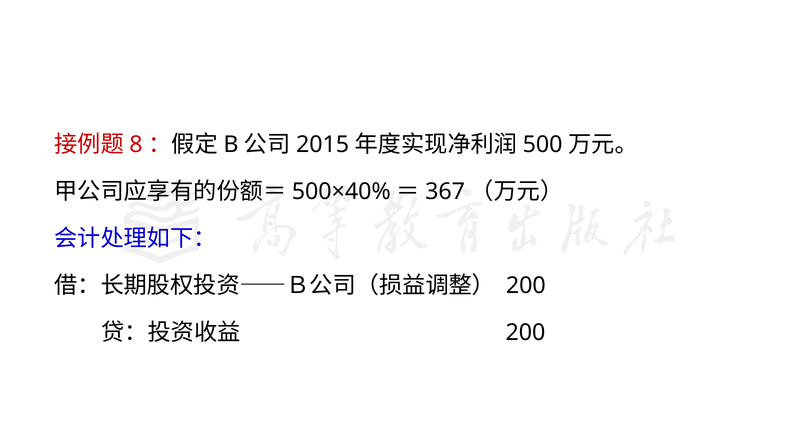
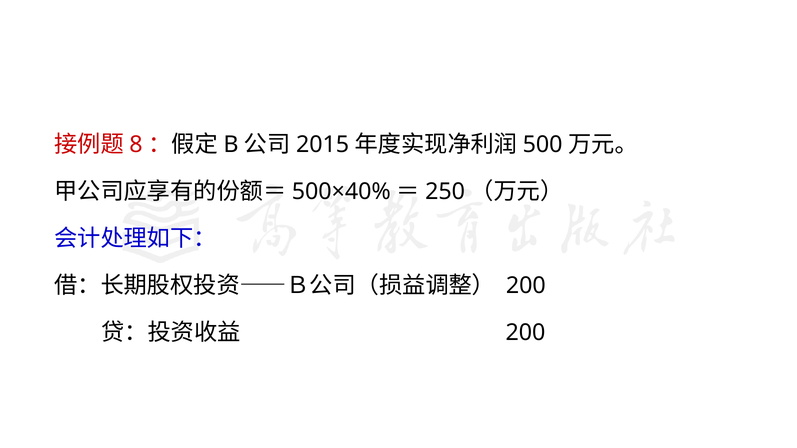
367: 367 -> 250
